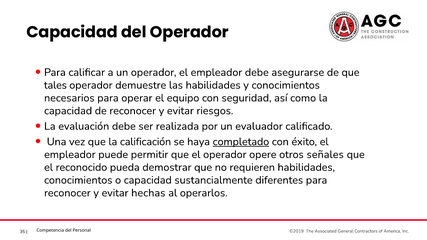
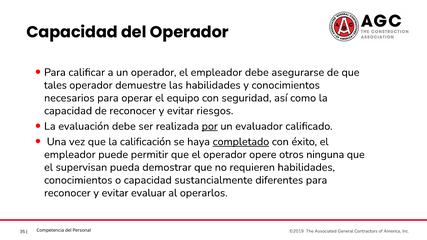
por underline: none -> present
señales: señales -> ninguna
reconocido: reconocido -> supervisan
hechas: hechas -> evaluar
